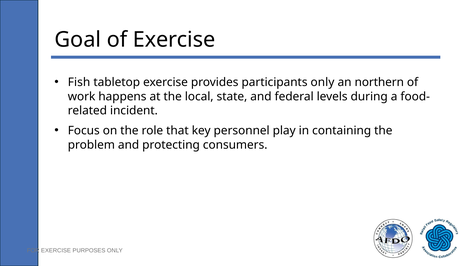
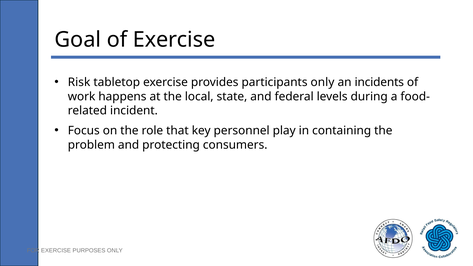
Fish: Fish -> Risk
northern: northern -> incidents
